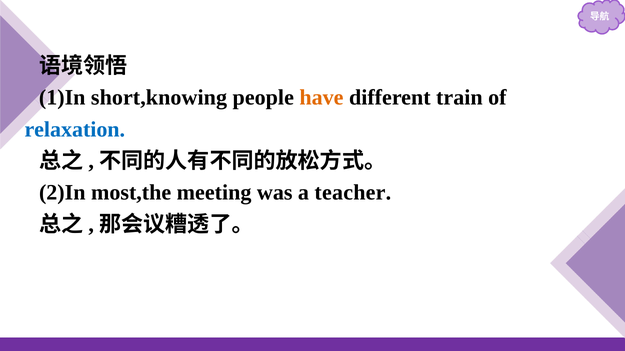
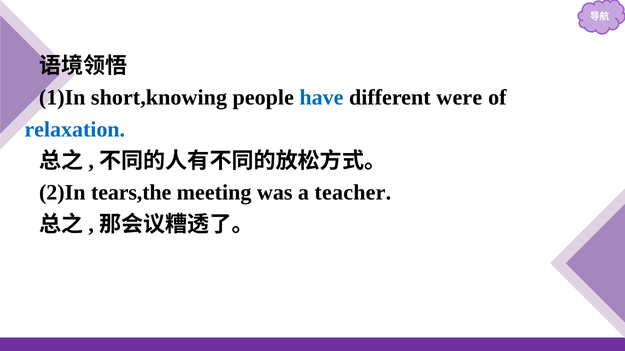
have colour: orange -> blue
train: train -> were
most,the: most,the -> tears,the
